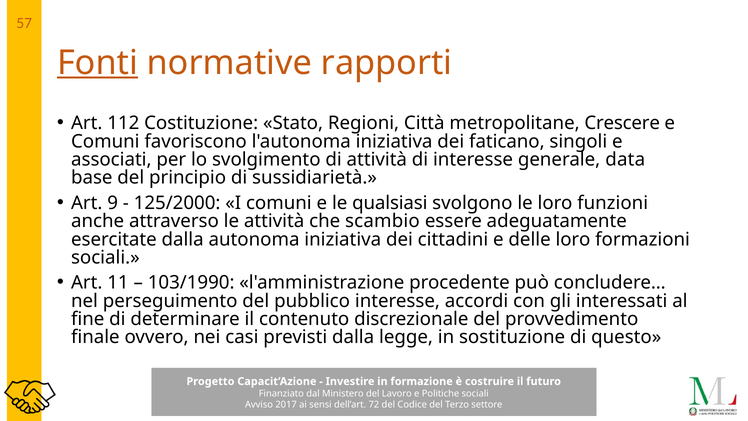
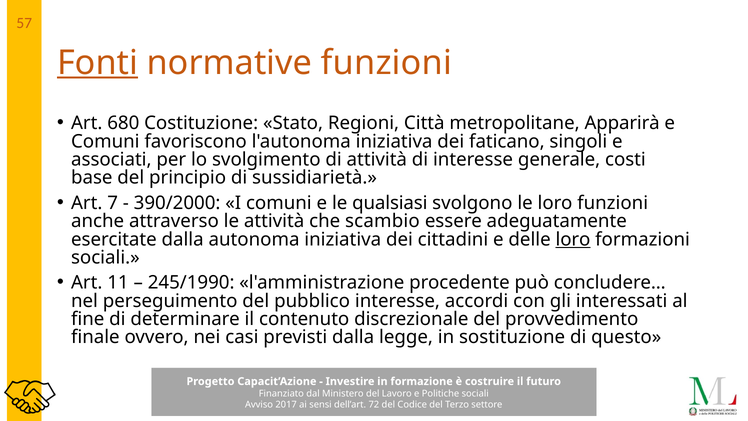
normative rapporti: rapporti -> funzioni
112: 112 -> 680
Crescere: Crescere -> Apparirà
data: data -> costi
9: 9 -> 7
125/2000: 125/2000 -> 390/2000
loro at (573, 239) underline: none -> present
103/1990: 103/1990 -> 245/1990
